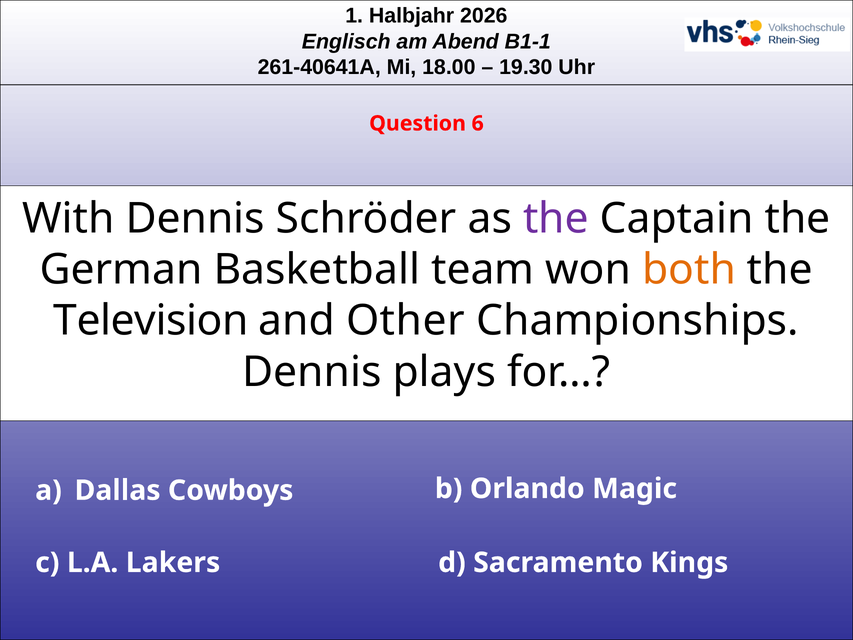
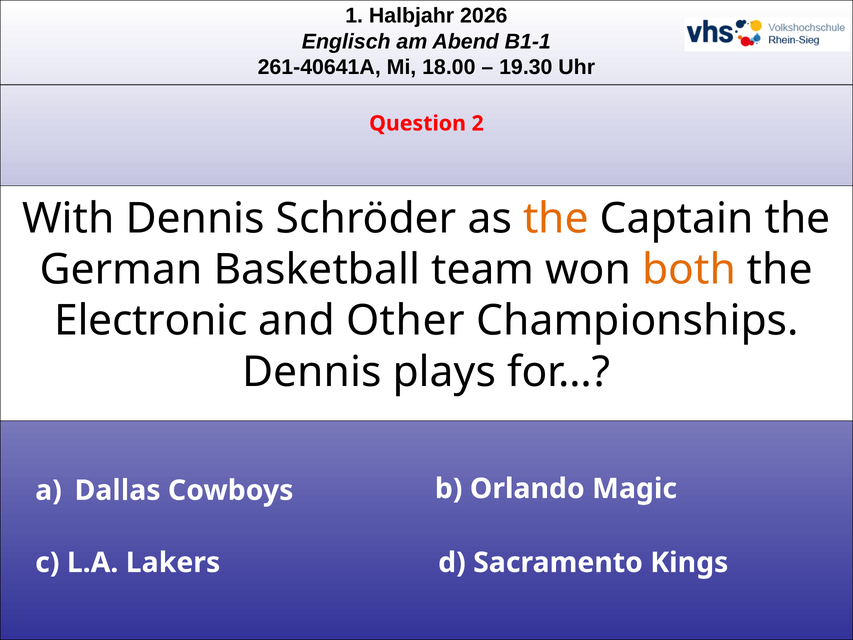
6: 6 -> 2
the at (556, 218) colour: purple -> orange
Television: Television -> Electronic
